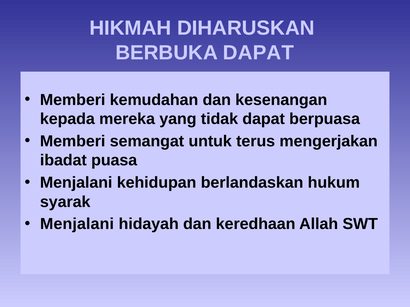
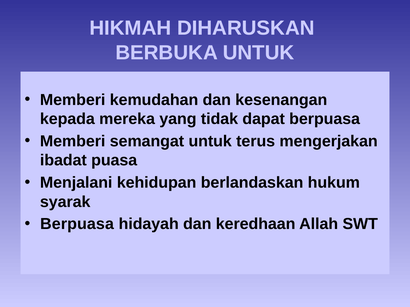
BERBUKA DAPAT: DAPAT -> UNTUK
Menjalani at (77, 224): Menjalani -> Berpuasa
